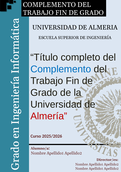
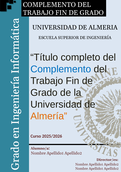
Almería colour: red -> orange
